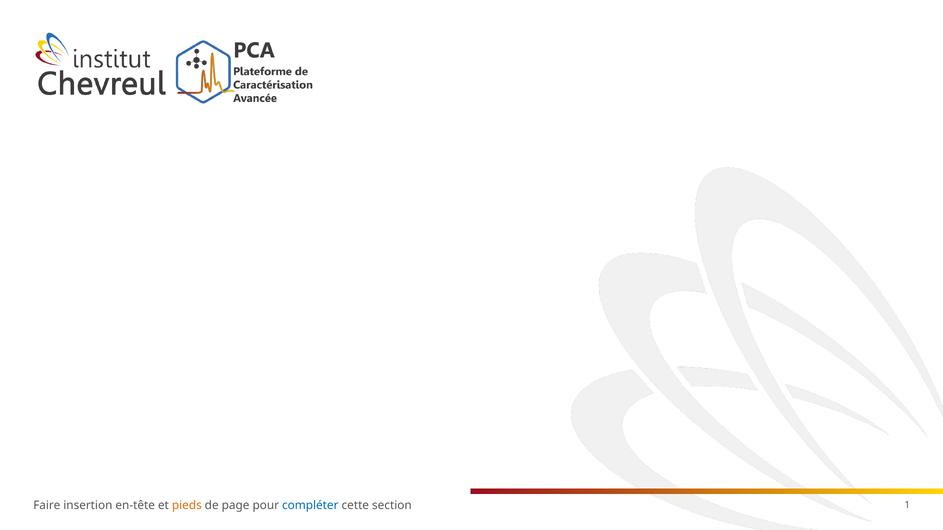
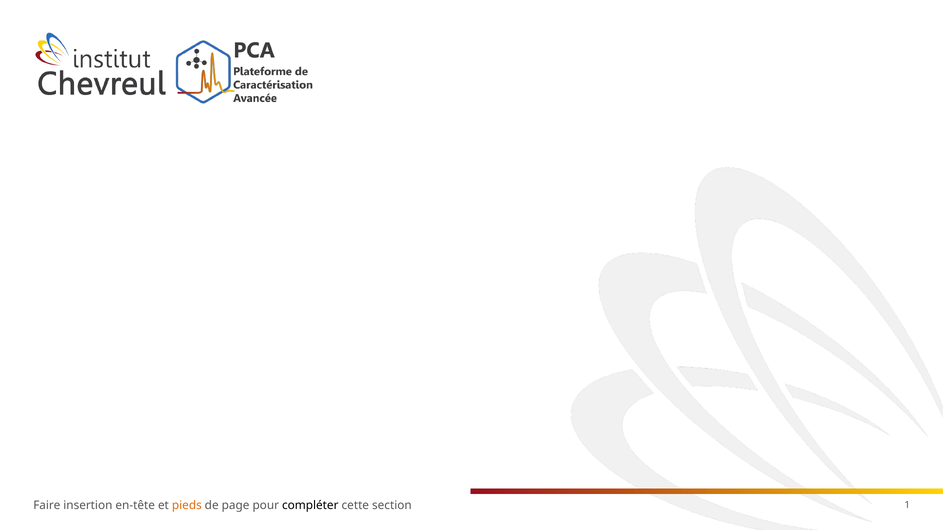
compléter colour: blue -> black
